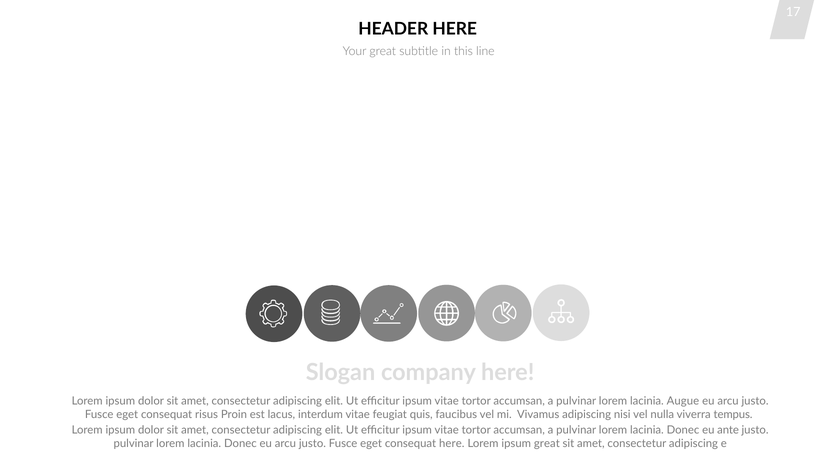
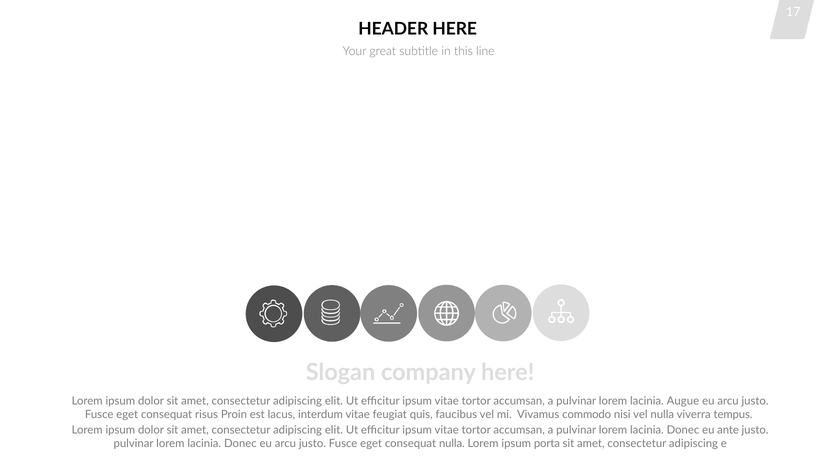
Vivamus adipiscing: adipiscing -> commodo
consequat here: here -> nulla
ipsum great: great -> porta
